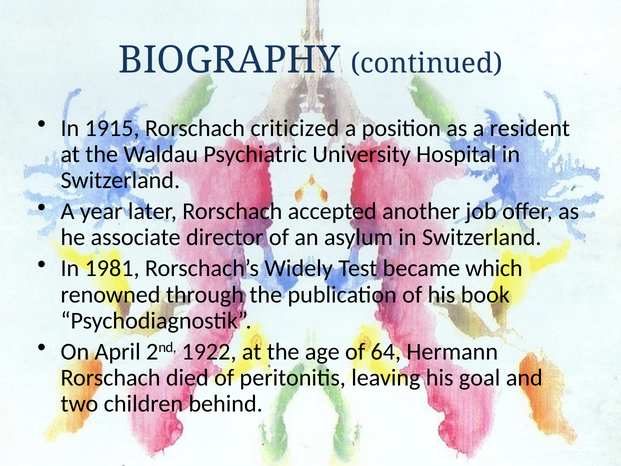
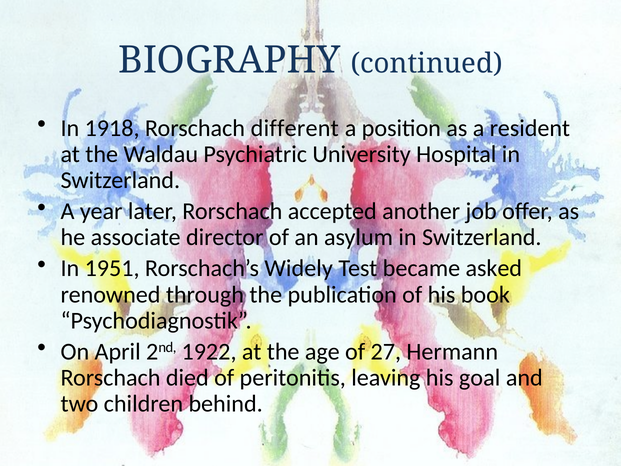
1915: 1915 -> 1918
criticized: criticized -> different
1981: 1981 -> 1951
which: which -> asked
64: 64 -> 27
